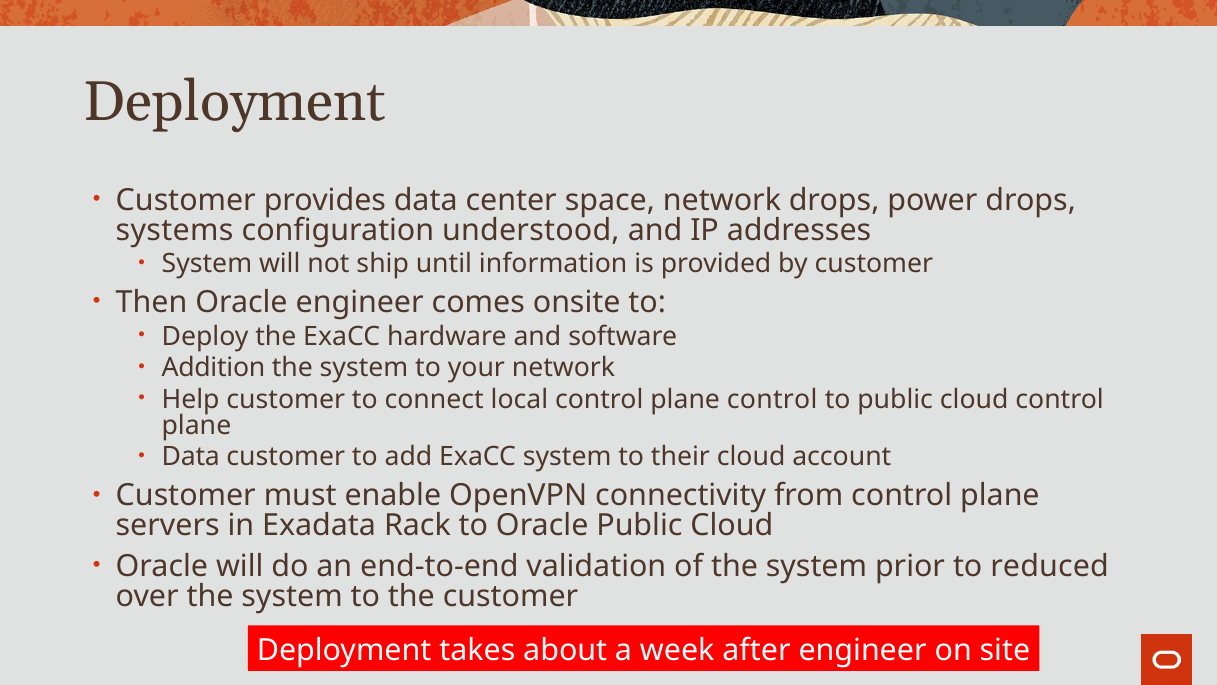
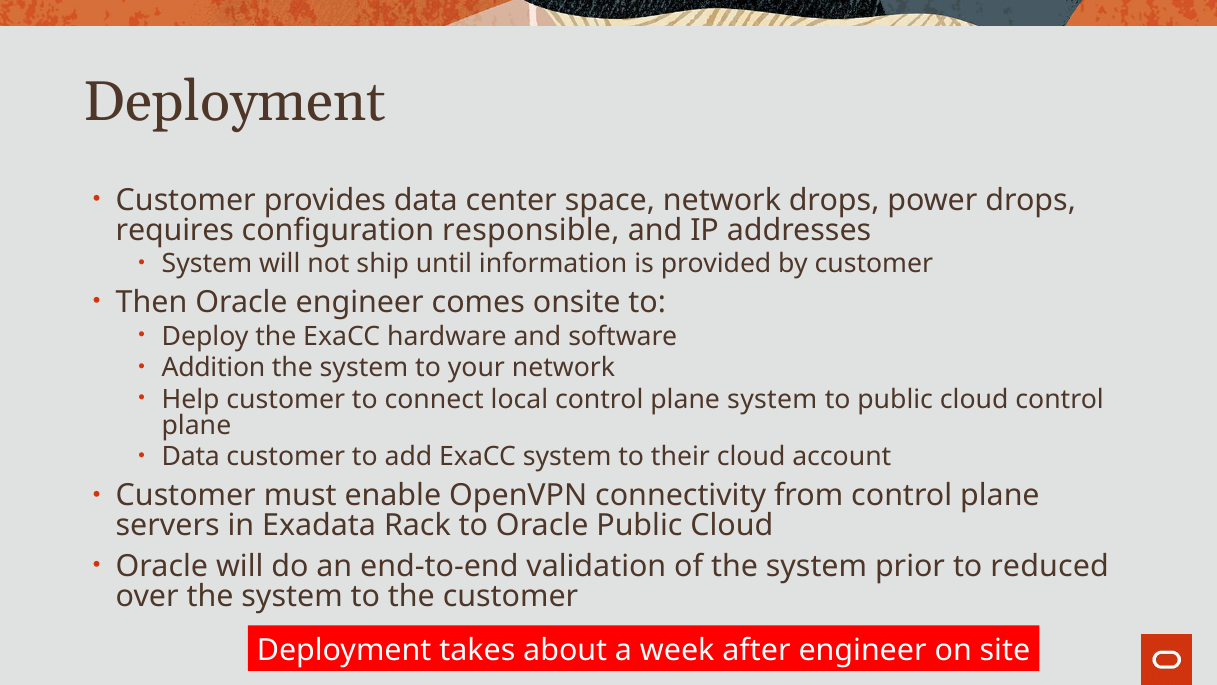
systems: systems -> requires
understood: understood -> responsible
plane control: control -> system
